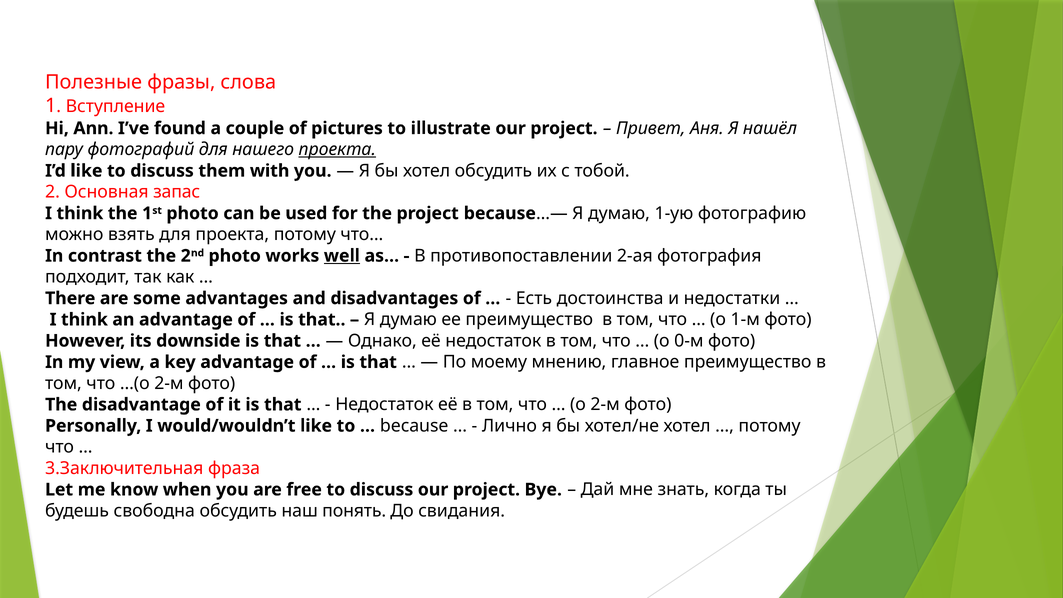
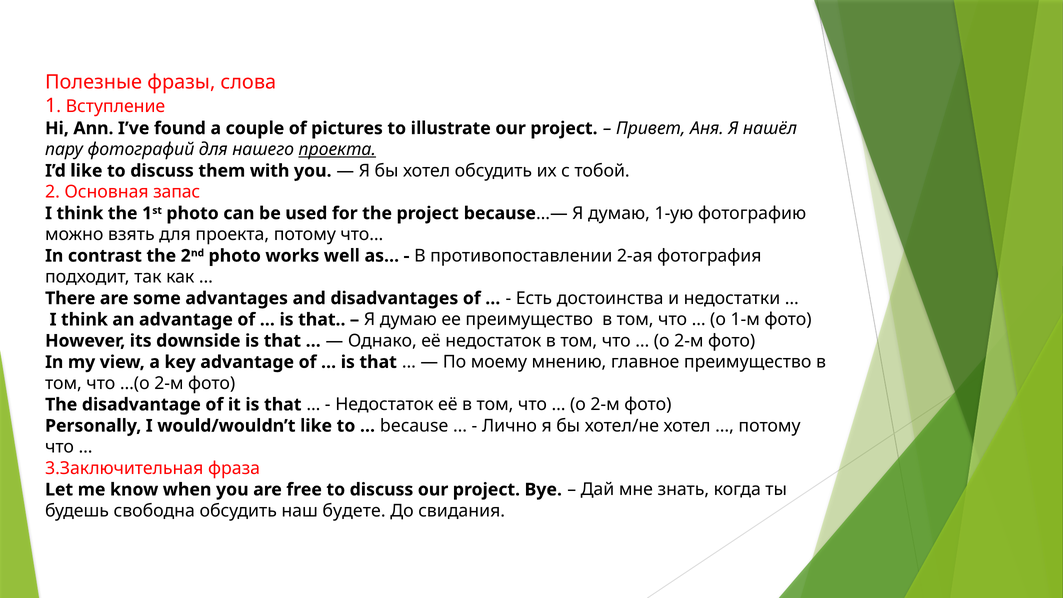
well underline: present -> none
0-м at (689, 341): 0-м -> 2-м
понять: понять -> будете
